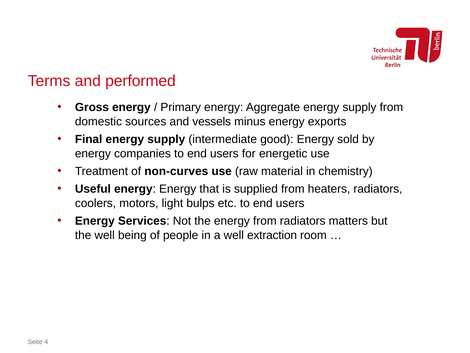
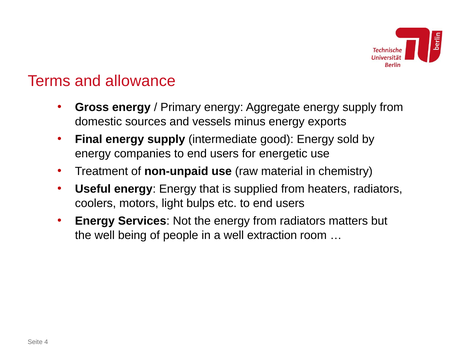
performed: performed -> allowance
non-curves: non-curves -> non-unpaid
